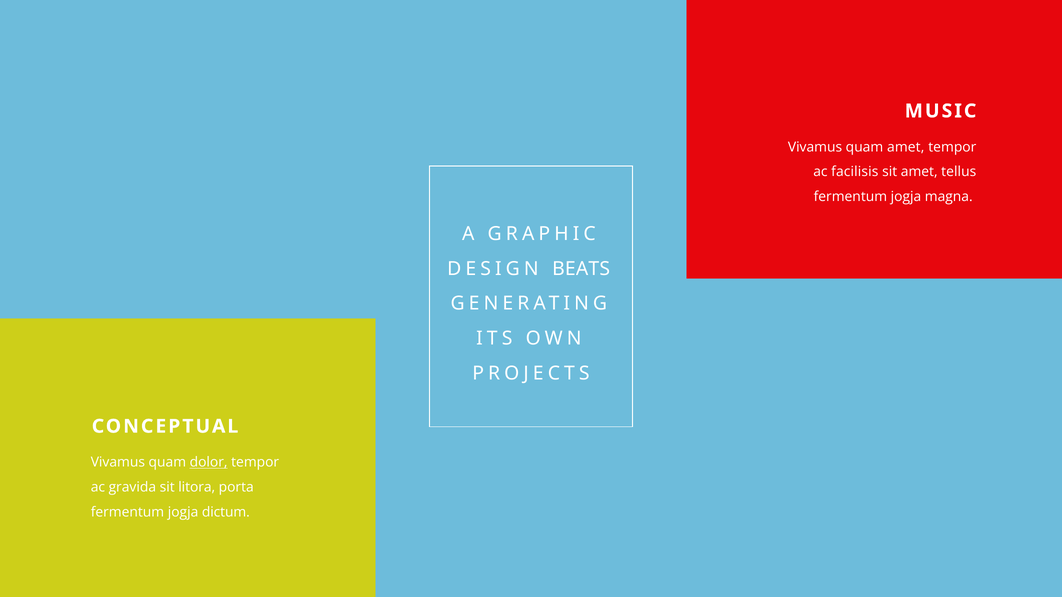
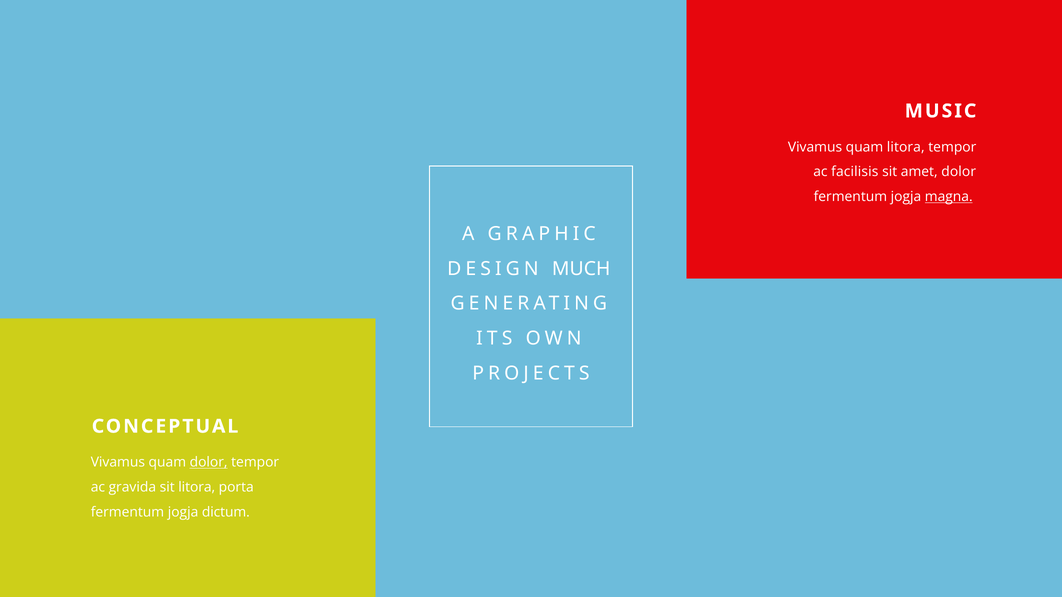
quam amet: amet -> litora
amet tellus: tellus -> dolor
magna underline: none -> present
BEATS: BEATS -> MUCH
